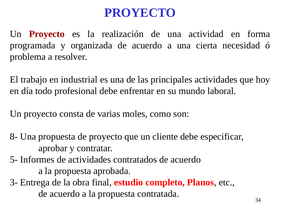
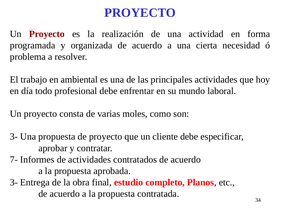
industrial: industrial -> ambiental
8- at (14, 136): 8- -> 3-
5-: 5- -> 7-
